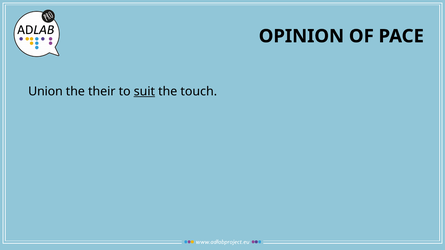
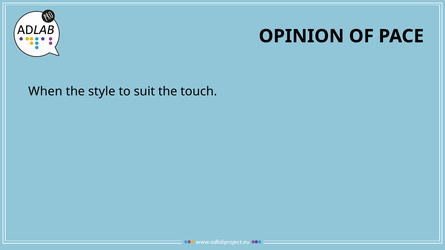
Union: Union -> When
their: their -> style
suit underline: present -> none
